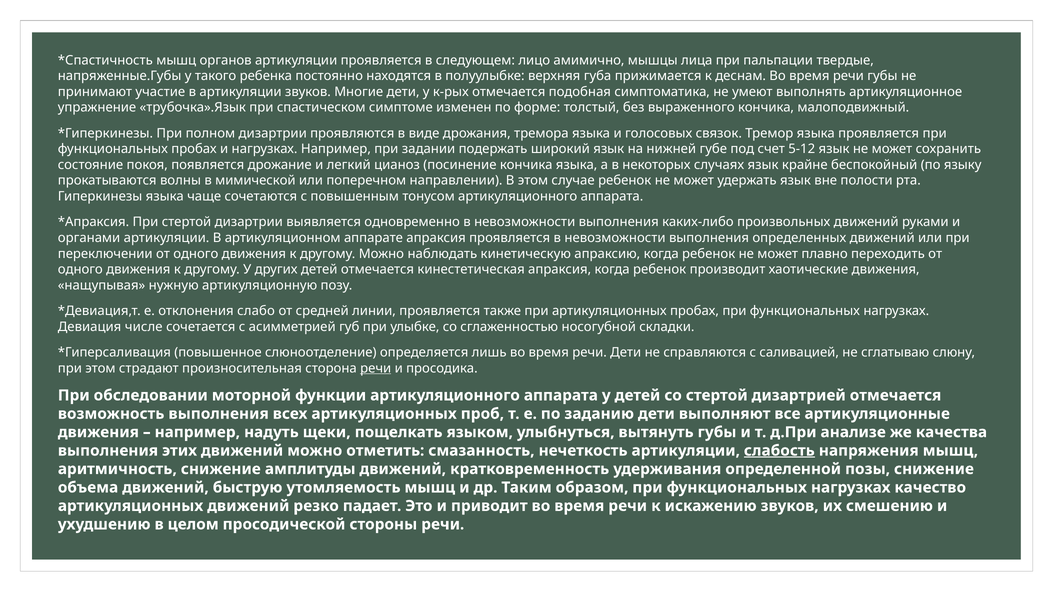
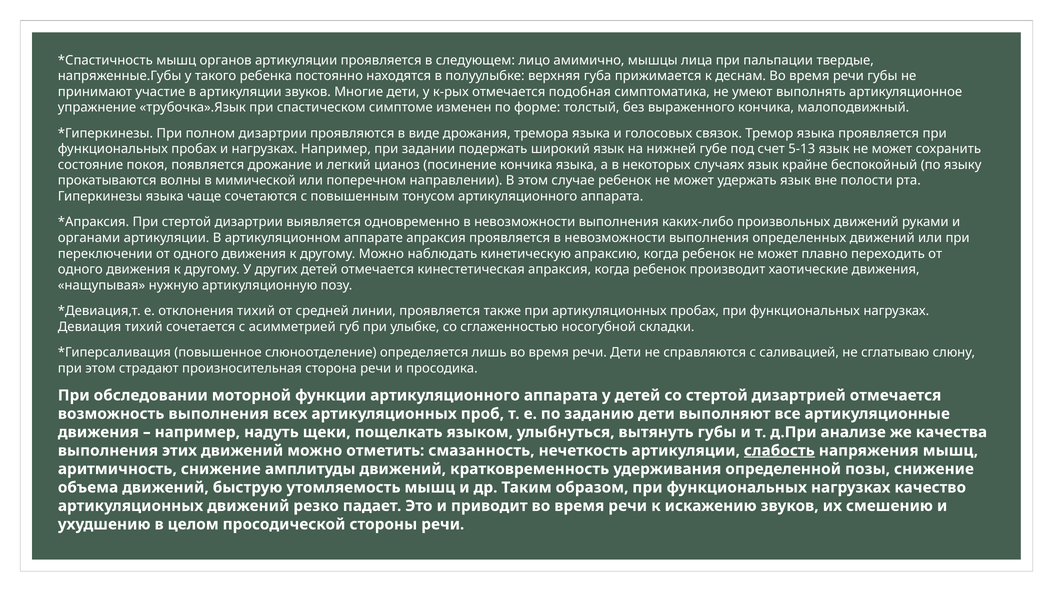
5-12: 5-12 -> 5-13
отклонения слабо: слабо -> тихий
Девиация числе: числе -> тихий
речи at (376, 368) underline: present -> none
